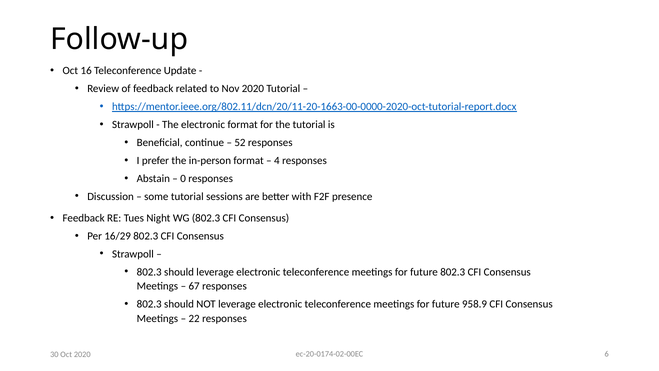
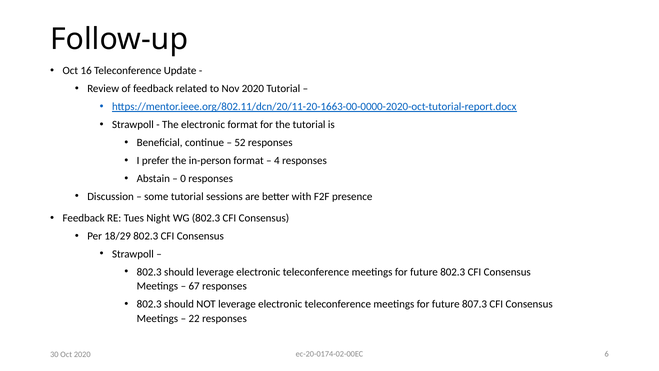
16/29: 16/29 -> 18/29
958.9: 958.9 -> 807.3
